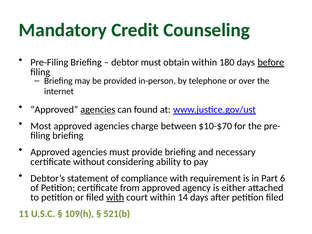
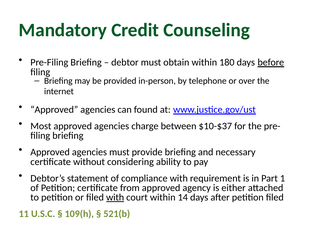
agencies at (98, 110) underline: present -> none
$10-$70: $10-$70 -> $10-$37
6: 6 -> 1
